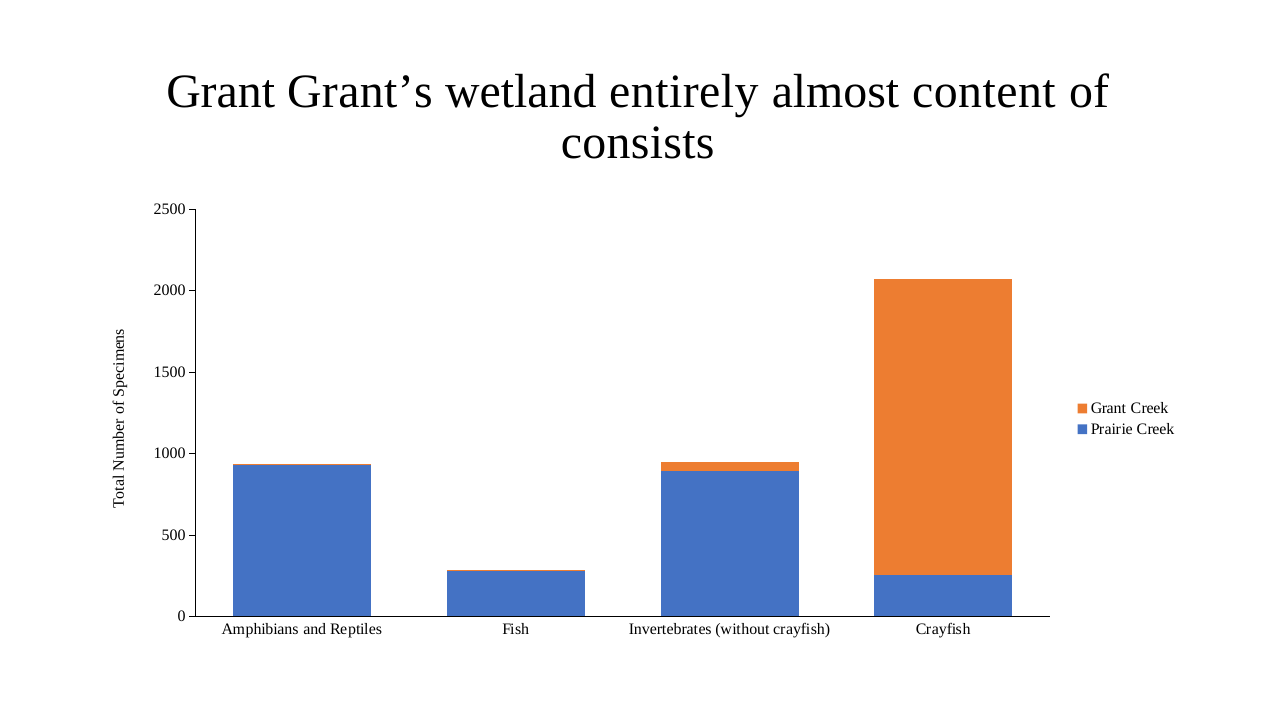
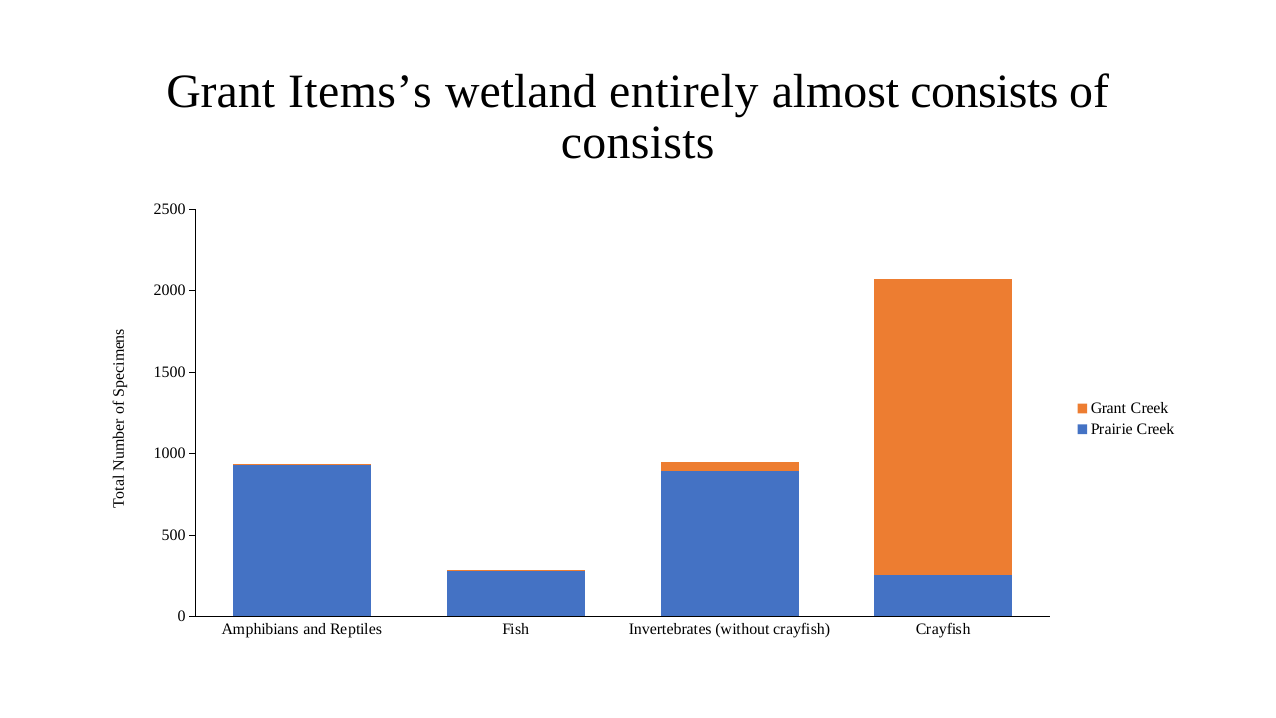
Grant’s: Grant’s -> Items’s
almost content: content -> consists
